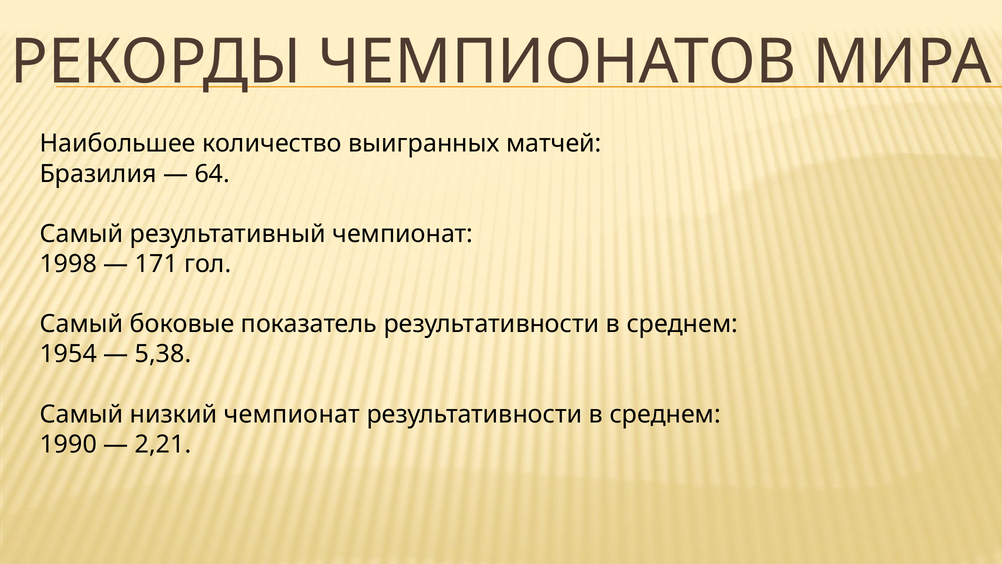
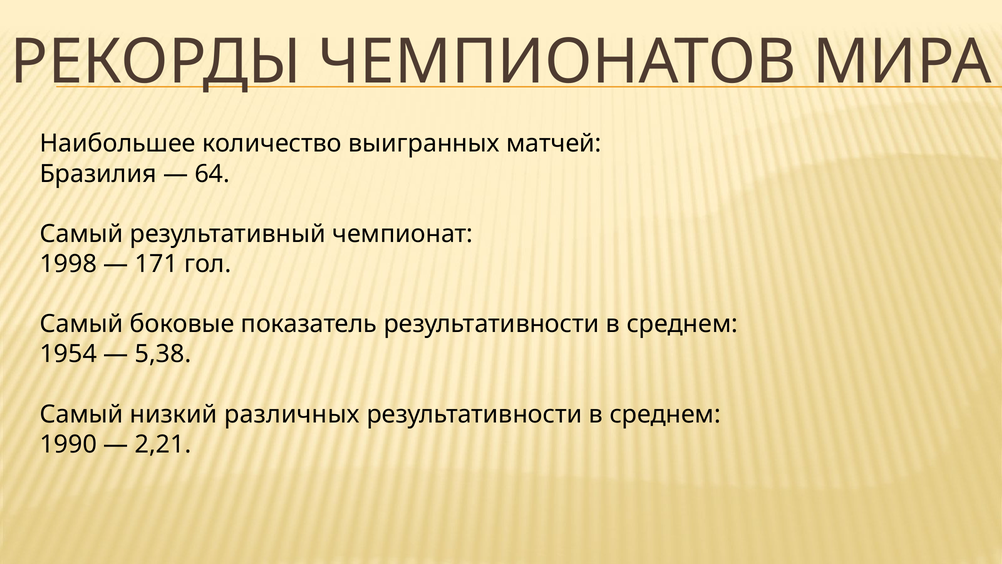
низкий чемпионат: чемпионат -> различных
